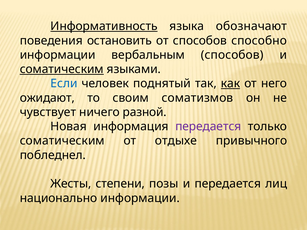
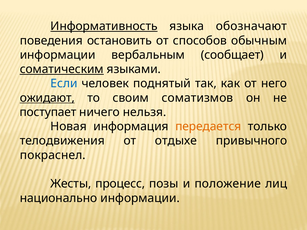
способно: способно -> обычным
вербальным способов: способов -> сообщает
как underline: present -> none
ожидают underline: none -> present
чувствует: чувствует -> поступает
разной: разной -> нельзя
передается at (208, 127) colour: purple -> orange
соматическим at (62, 141): соматическим -> телодвижения
побледнел: побледнел -> покраснел
степени: степени -> процесс
и передается: передается -> положение
